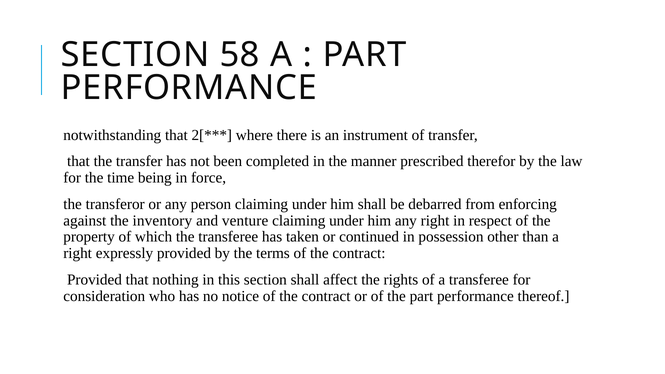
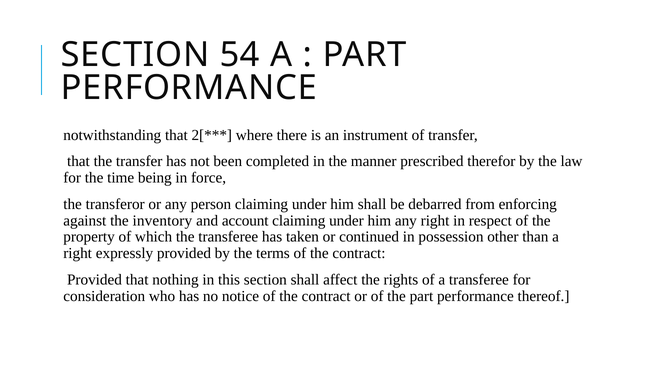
58: 58 -> 54
venture: venture -> account
